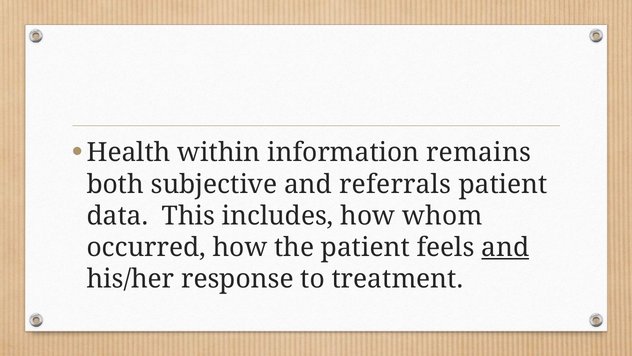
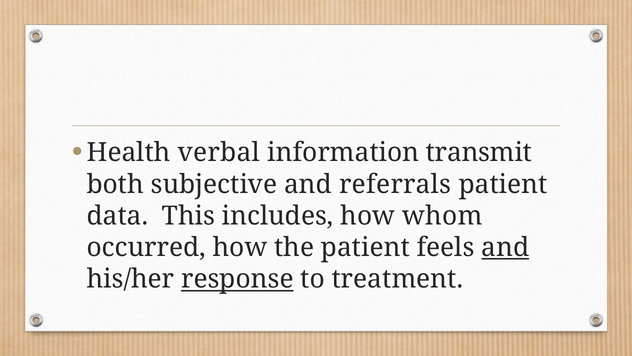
within: within -> verbal
remains: remains -> transmit
response underline: none -> present
